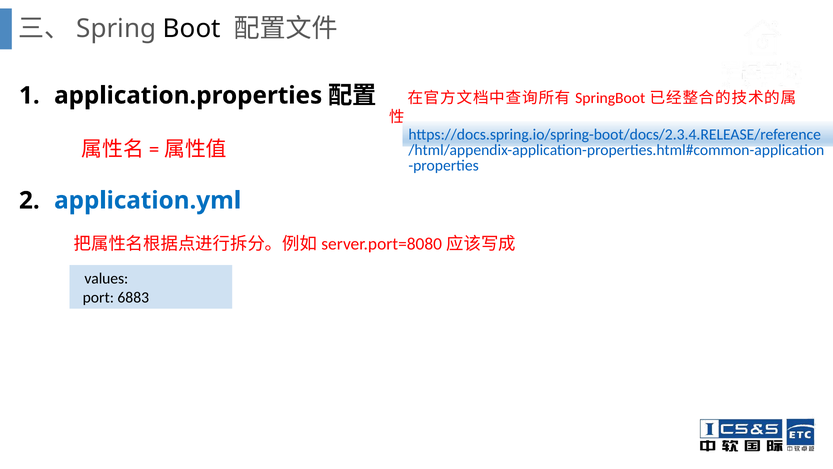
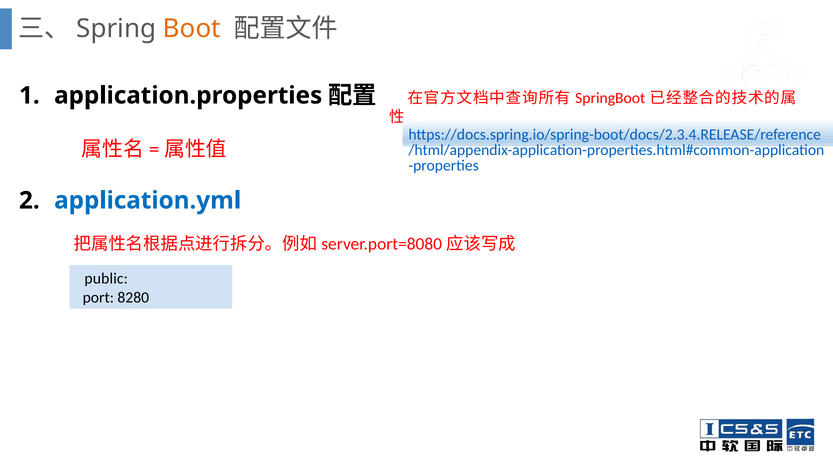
Boot colour: black -> orange
values: values -> public
6883: 6883 -> 8280
